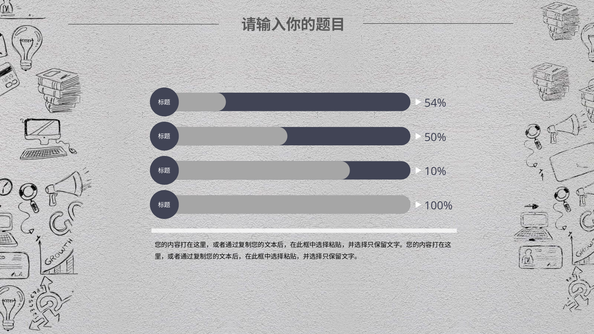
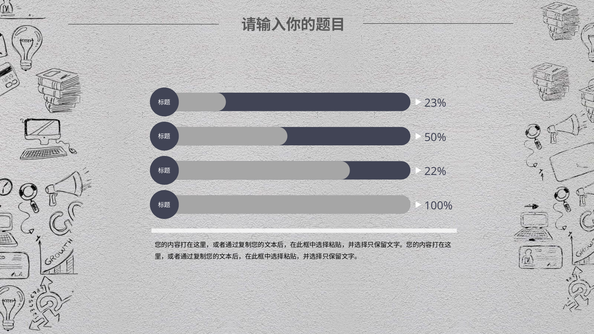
54%: 54% -> 23%
10%: 10% -> 22%
